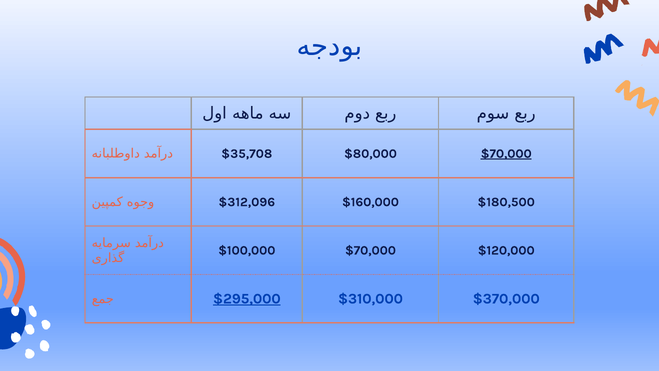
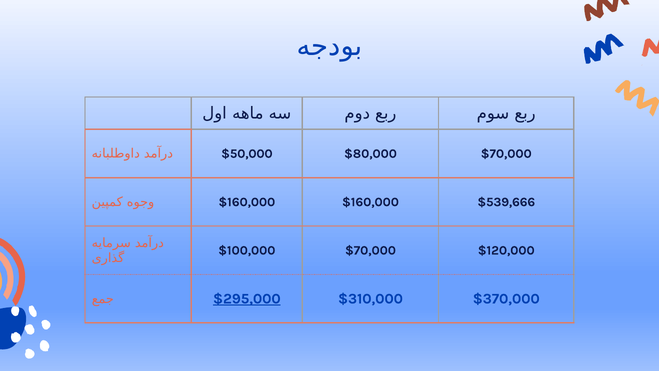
$35,708: $35,708 -> $50,000
$70,000 at (506, 153) underline: present -> none
$312,096 at (247, 202): $312,096 -> $160,000
$180,500: $180,500 -> $539,666
